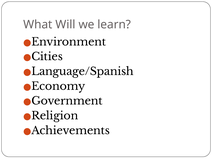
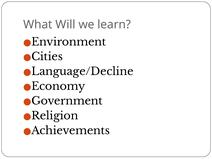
Language/Spanish: Language/Spanish -> Language/Decline
